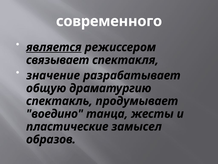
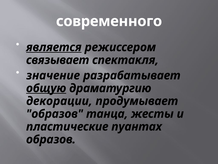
общую underline: none -> present
спектакль: спектакль -> декорации
воедино at (55, 114): воедино -> образов
замысел: замысел -> пуантах
